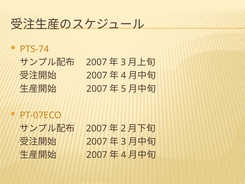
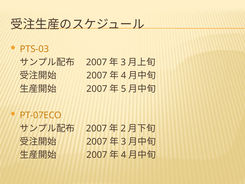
PTS-74: PTS-74 -> PTS-03
